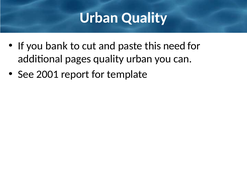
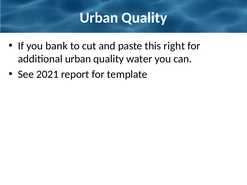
need: need -> right
additional pages: pages -> urban
quality urban: urban -> water
2001: 2001 -> 2021
